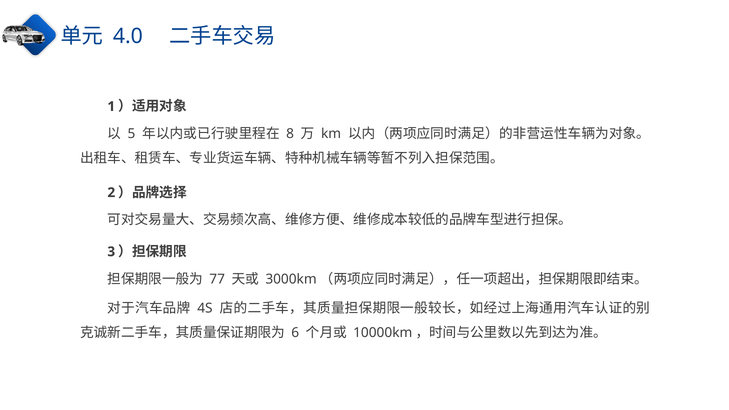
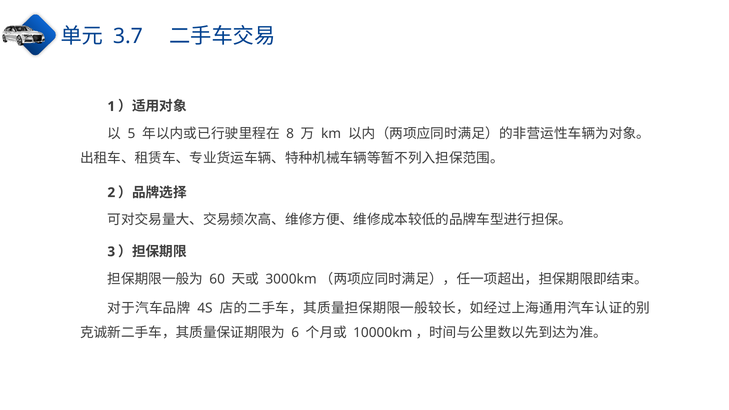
4.0: 4.0 -> 3.7
77: 77 -> 60
